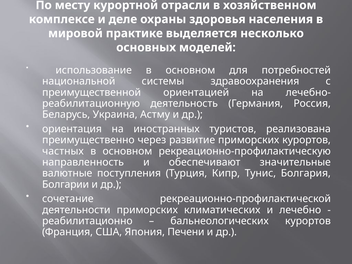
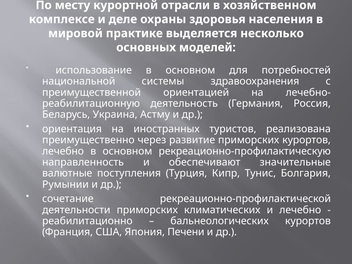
частных at (63, 151): частных -> лечебно
Болгарии: Болгарии -> Румынии
